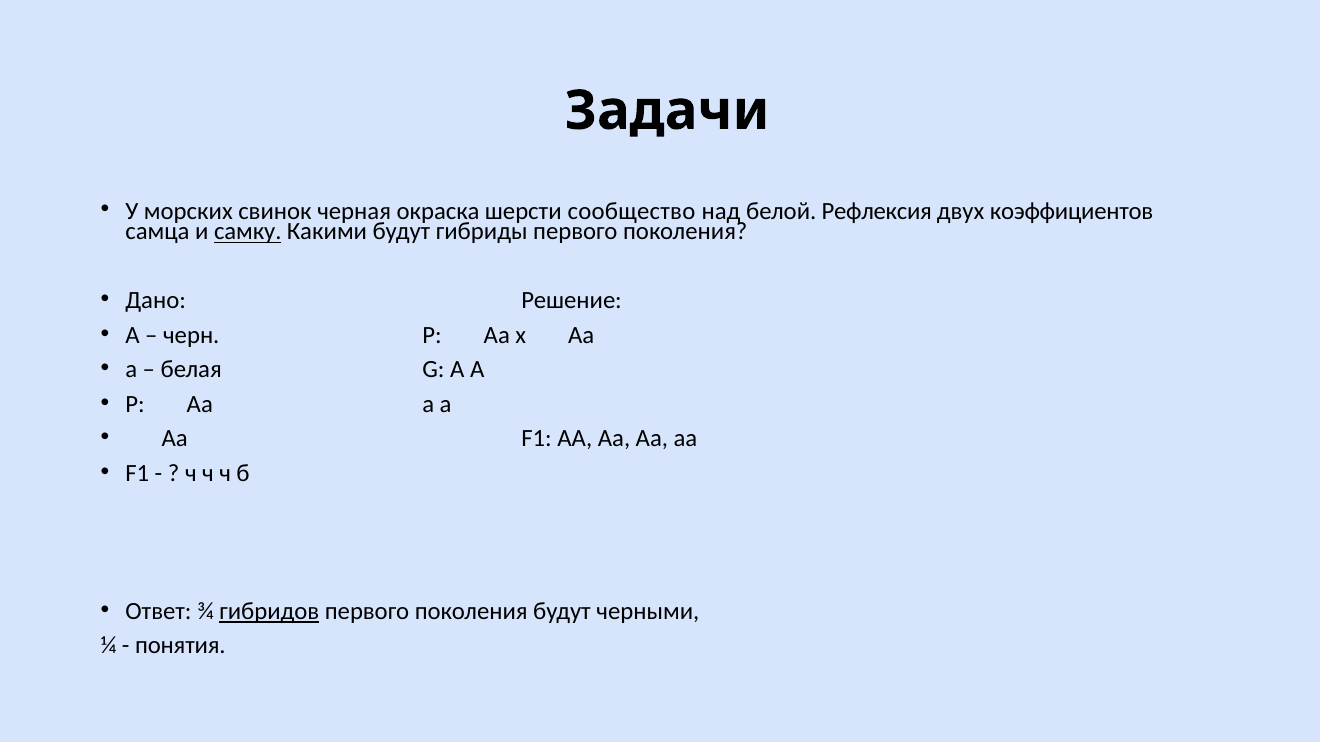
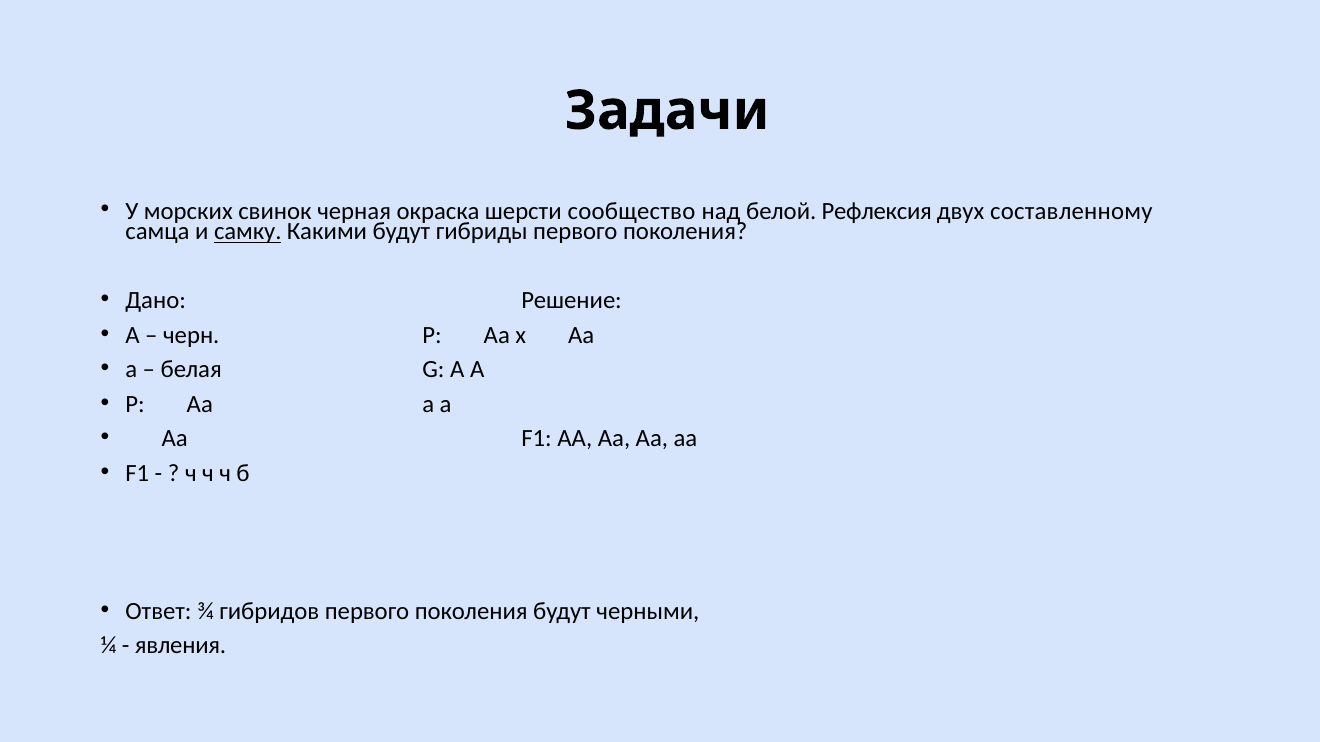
коэффициентов: коэффициентов -> составленному
гибридов underline: present -> none
понятия: понятия -> явления
